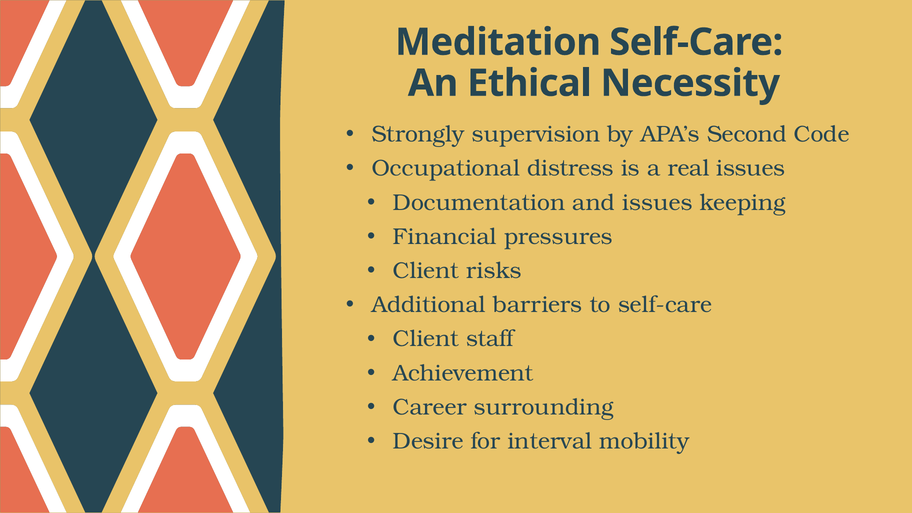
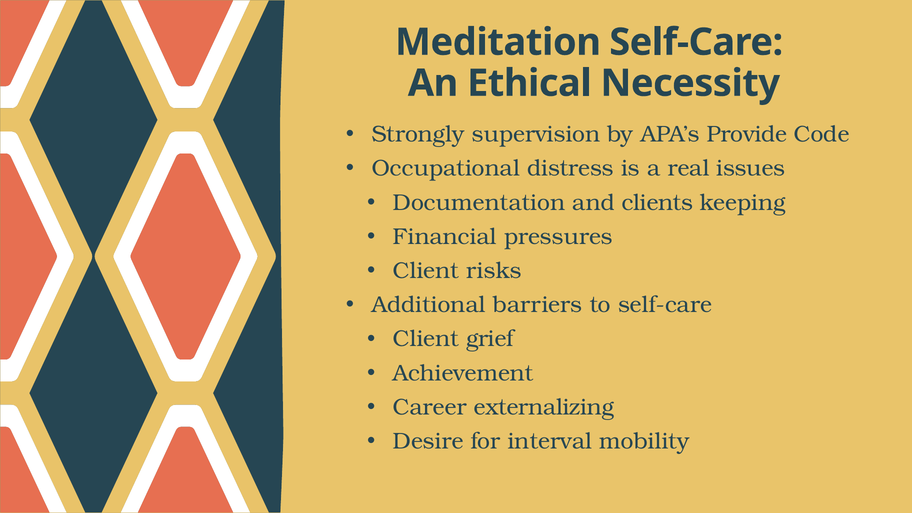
Second: Second -> Provide
and issues: issues -> clients
staff: staff -> grief
surrounding: surrounding -> externalizing
